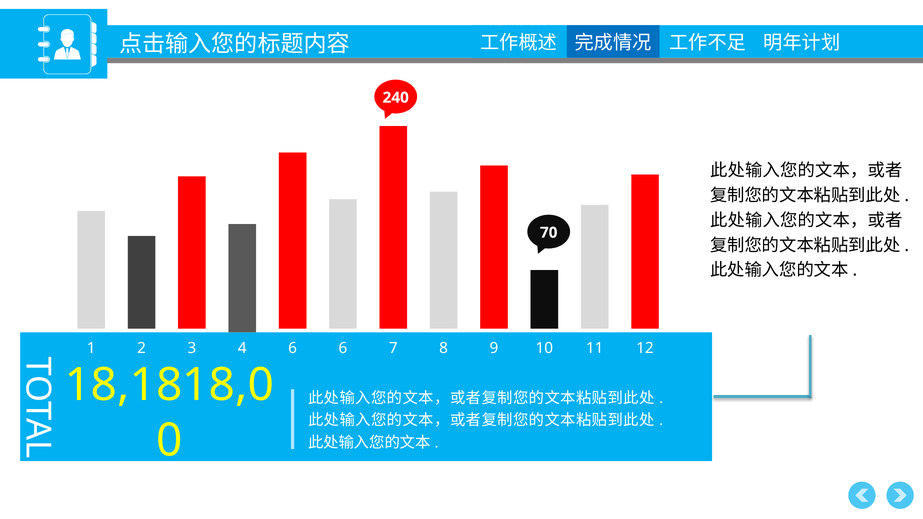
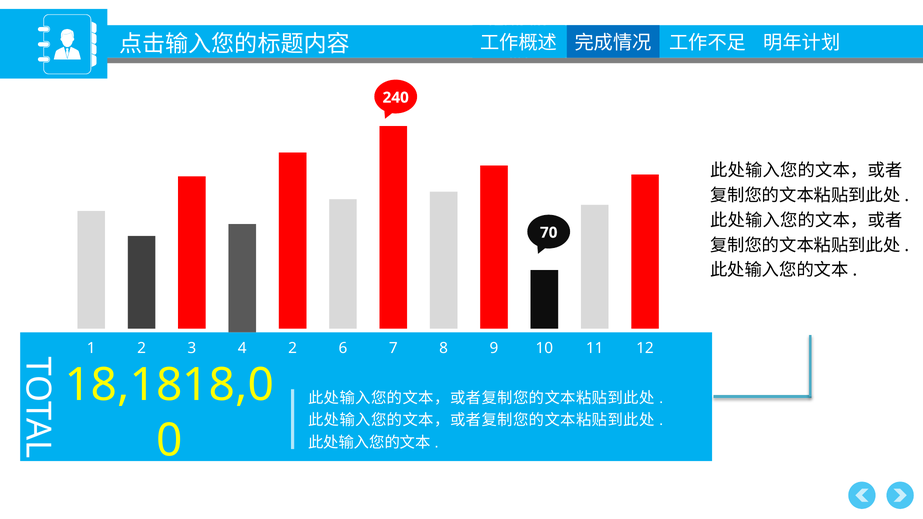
4 6: 6 -> 2
